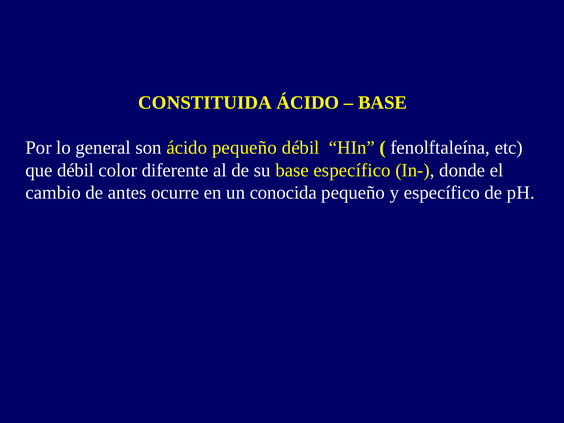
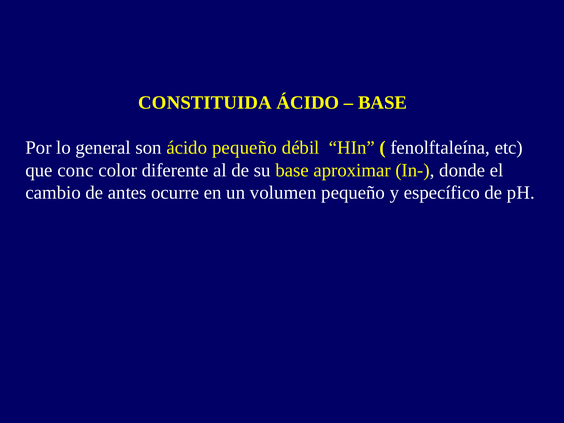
que débil: débil -> conc
base específico: específico -> aproximar
conocida: conocida -> volumen
